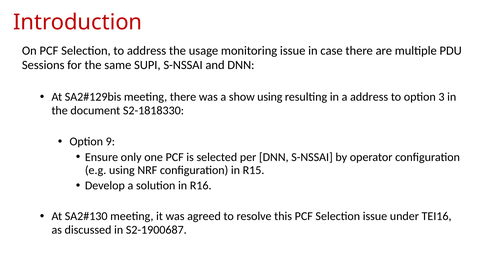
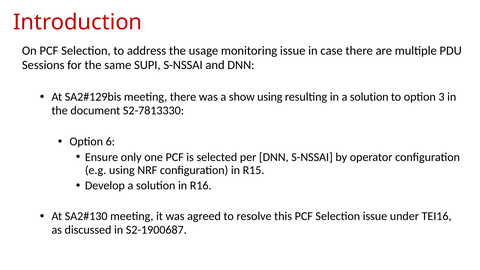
in a address: address -> solution
S2-1818330: S2-1818330 -> S2-7813330
9: 9 -> 6
